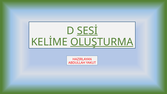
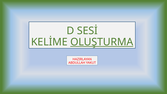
SESİ underline: present -> none
